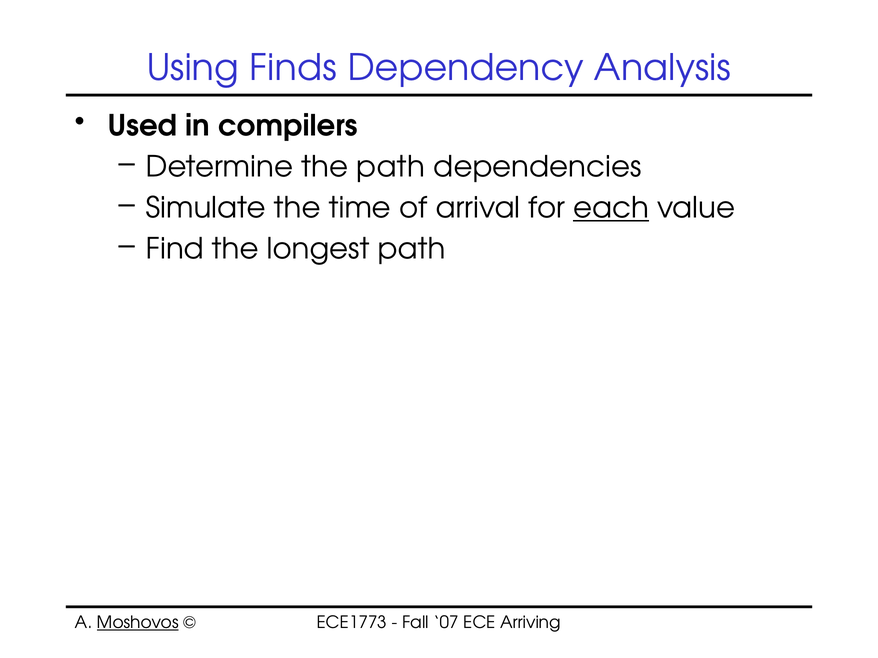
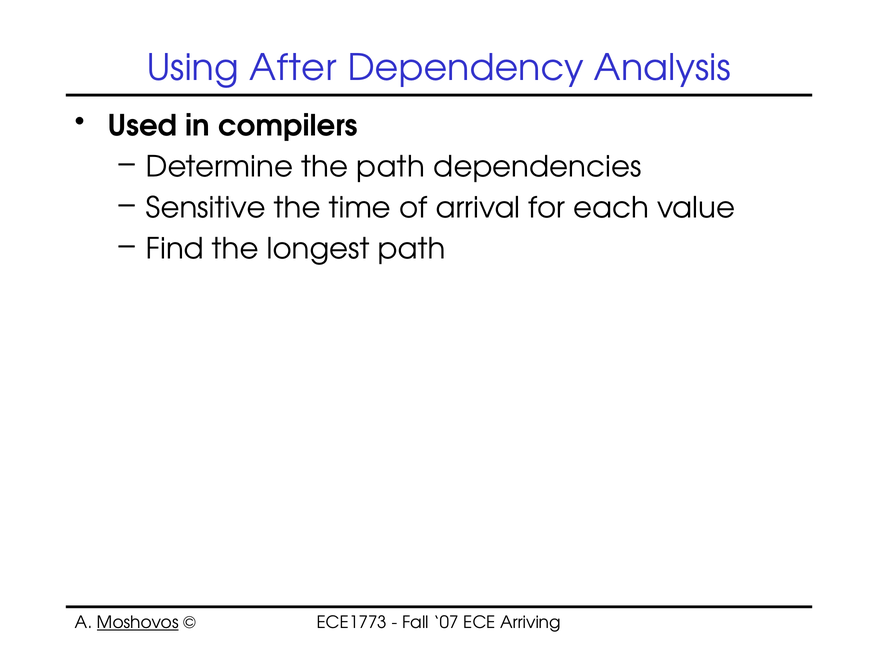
Finds: Finds -> After
Simulate: Simulate -> Sensitive
each underline: present -> none
